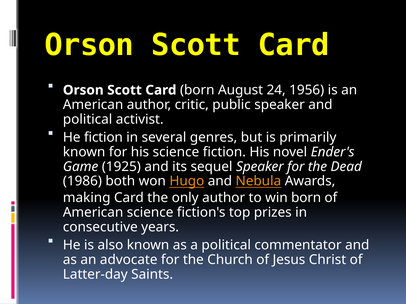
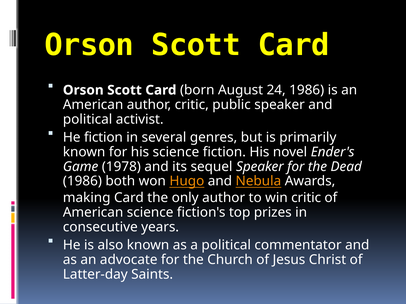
24 1956: 1956 -> 1986
1925: 1925 -> 1978
win born: born -> critic
